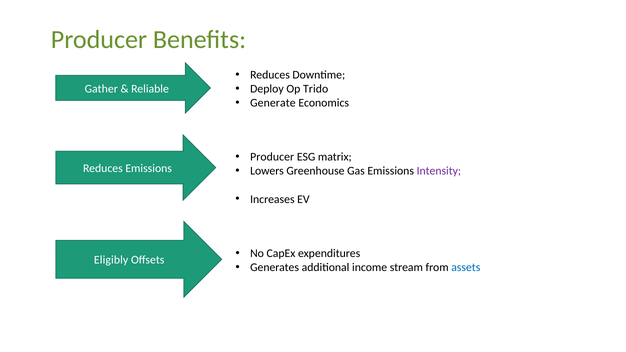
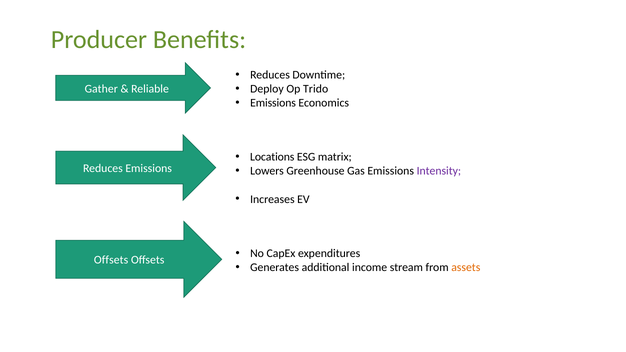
Generate at (273, 103): Generate -> Emissions
Producer at (272, 157): Producer -> Locations
Eligibly at (111, 260): Eligibly -> Offsets
assets colour: blue -> orange
